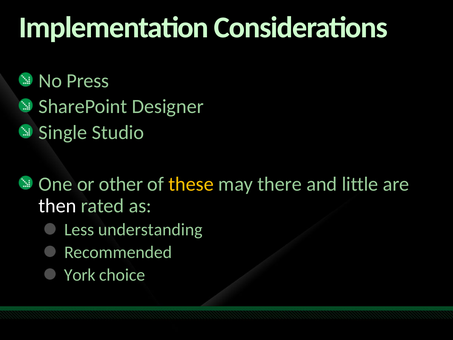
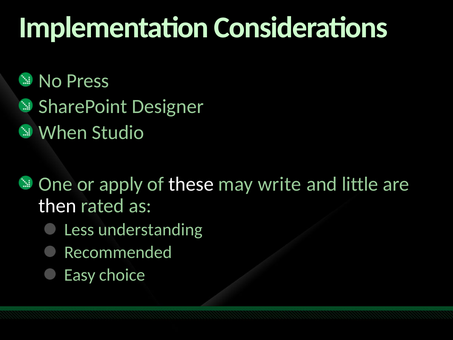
Single: Single -> When
other: other -> apply
these colour: yellow -> white
there: there -> write
York: York -> Easy
